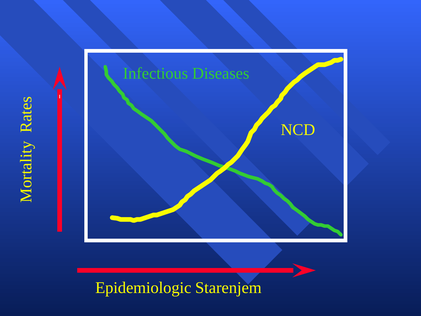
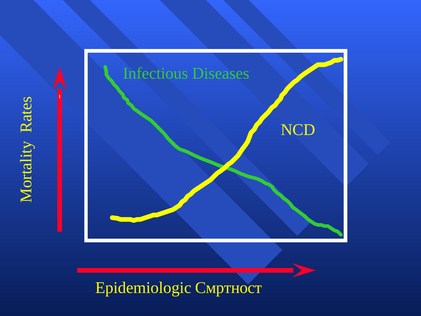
Starenjem: Starenjem -> Смртност
